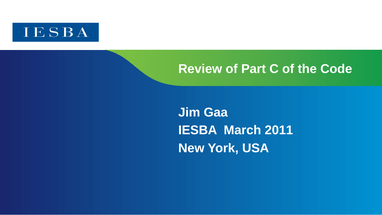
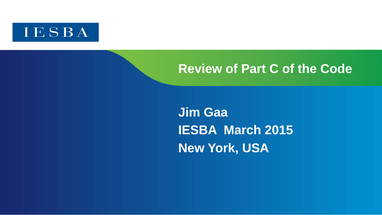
2011: 2011 -> 2015
